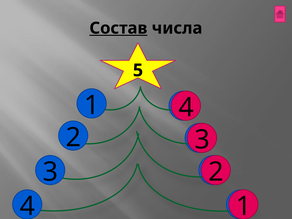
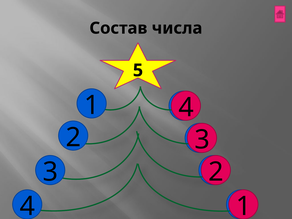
Состав underline: present -> none
